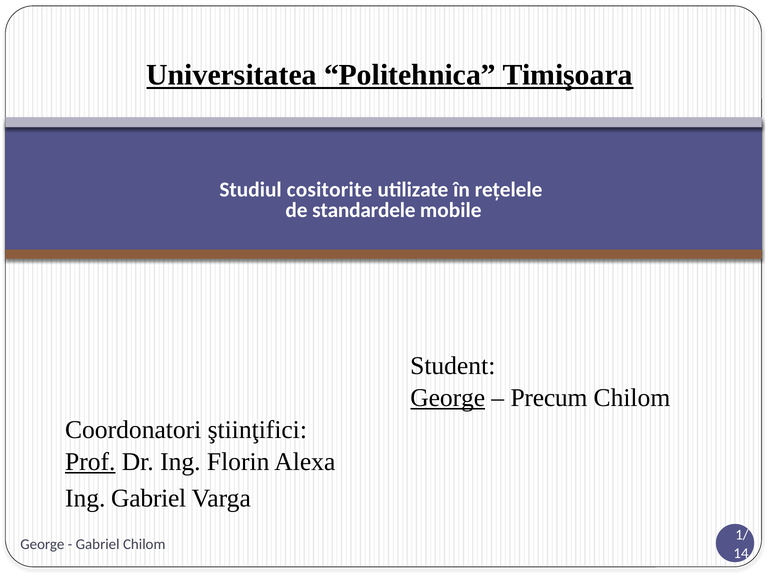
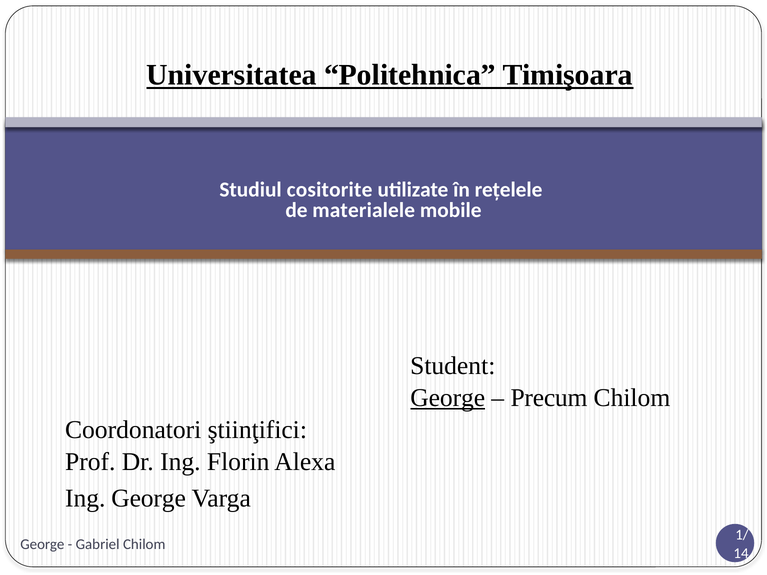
standardele: standardele -> materialele
Prof underline: present -> none
Ing Gabriel: Gabriel -> George
